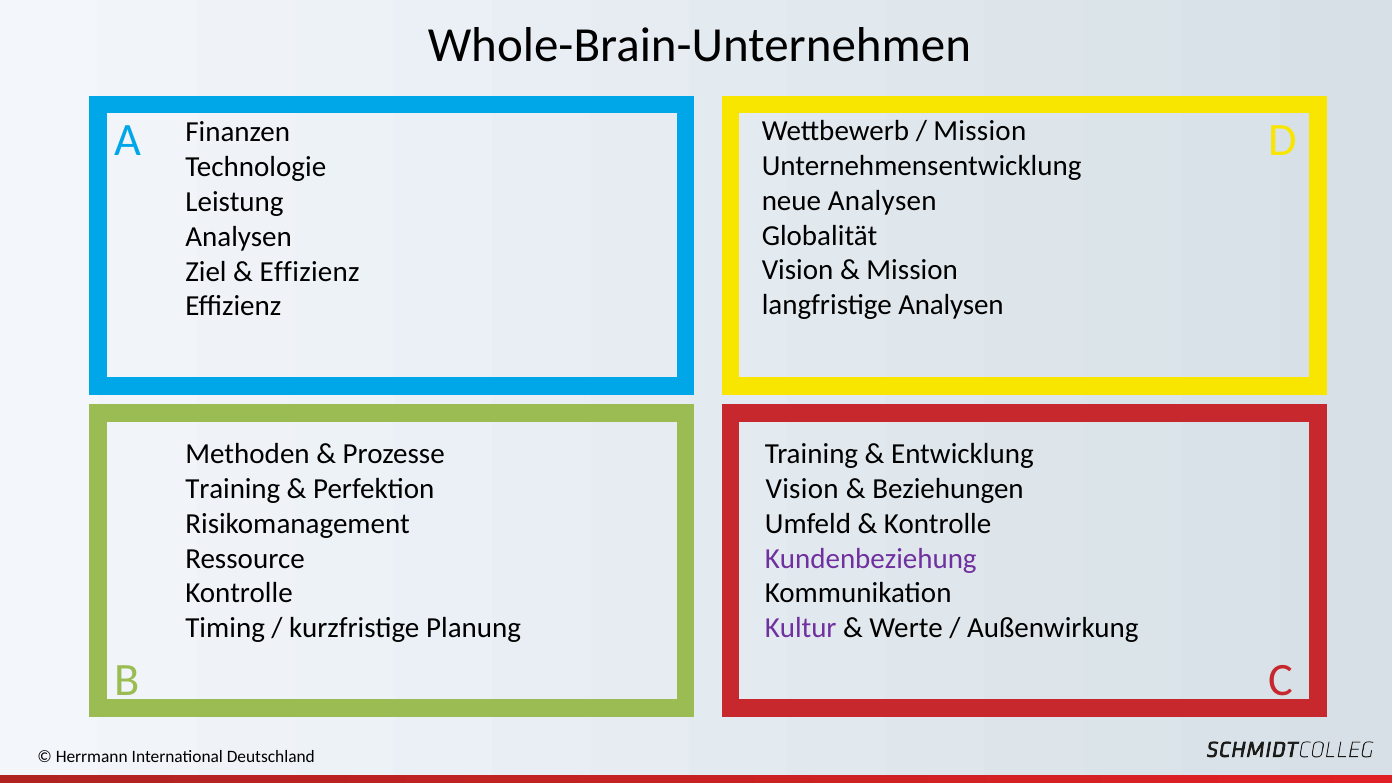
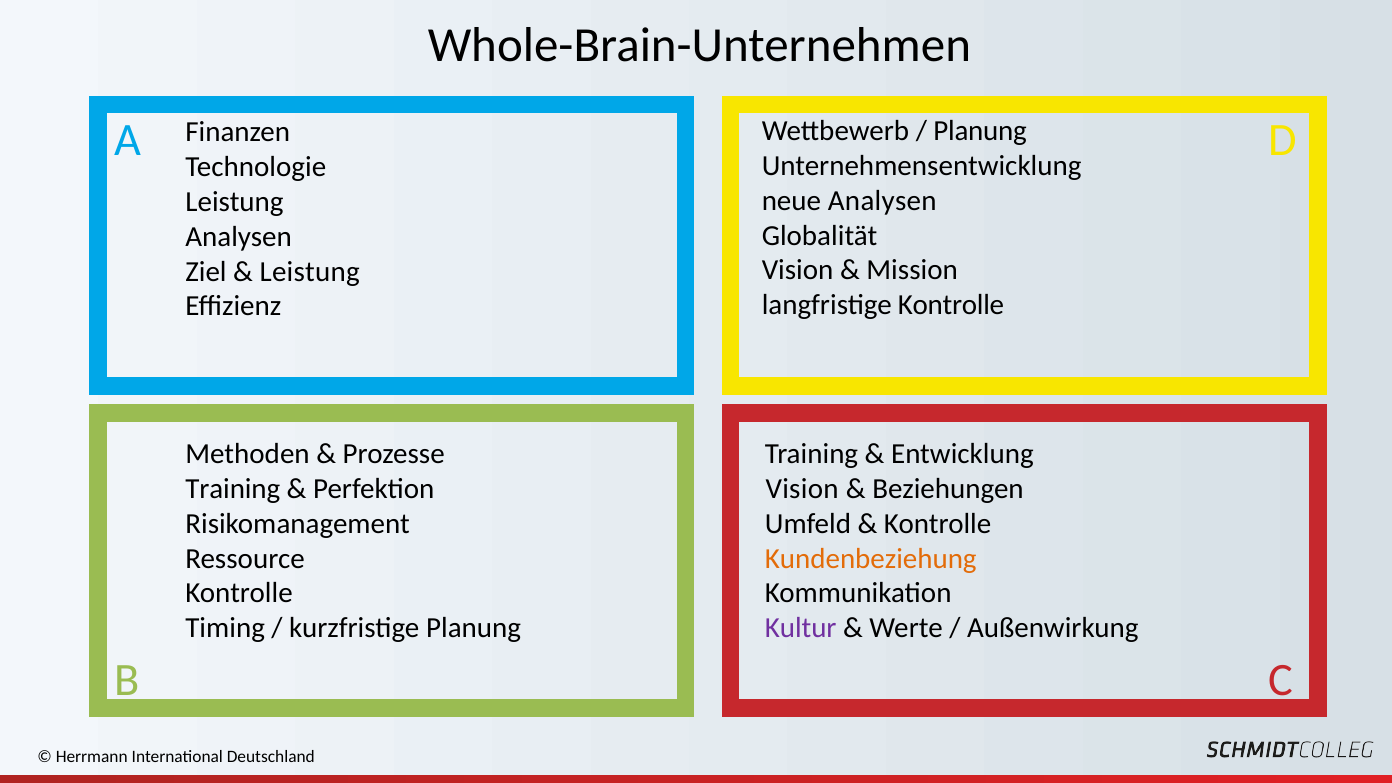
Mission at (980, 131): Mission -> Planung
Effizienz at (310, 272): Effizienz -> Leistung
langfristige Analysen: Analysen -> Kontrolle
Kundenbeziehung colour: purple -> orange
